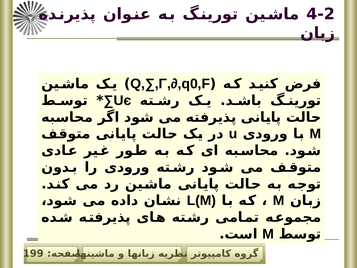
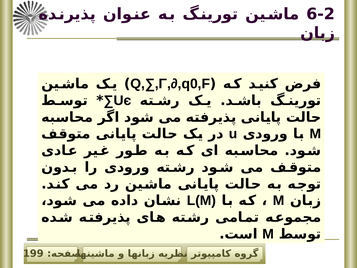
4-2: 4-2 -> 6-2
